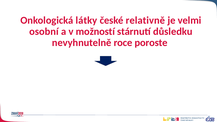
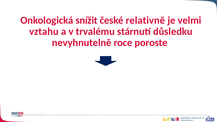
látky: látky -> snížit
osobní: osobní -> vztahu
možností: možností -> trvalému
